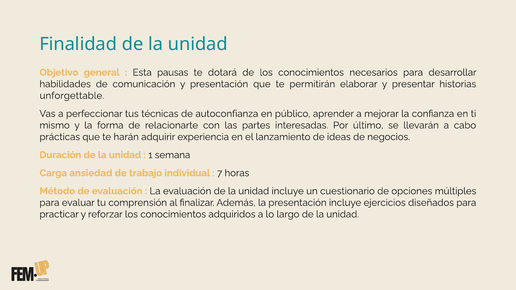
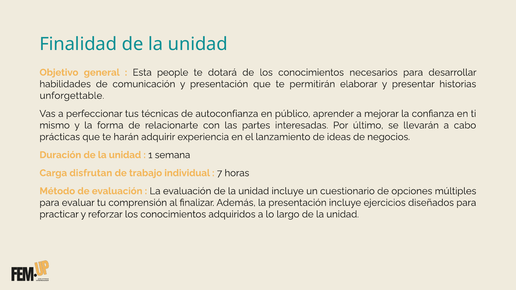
pausas: pausas -> people
ansiedad: ansiedad -> disfrutan
